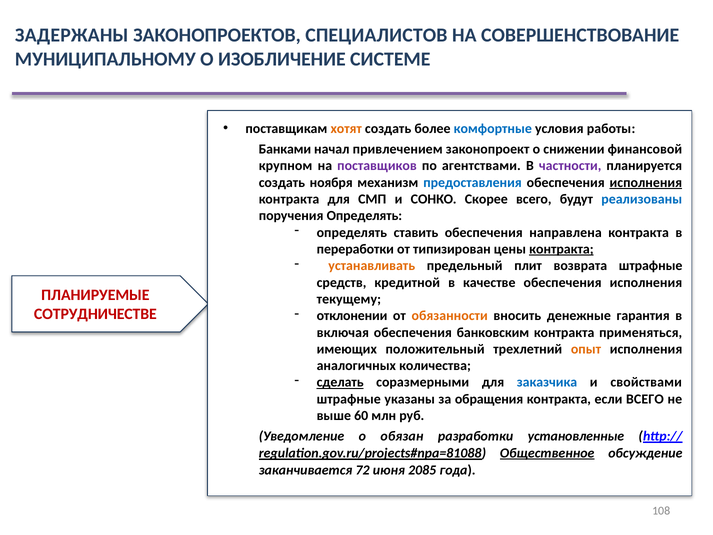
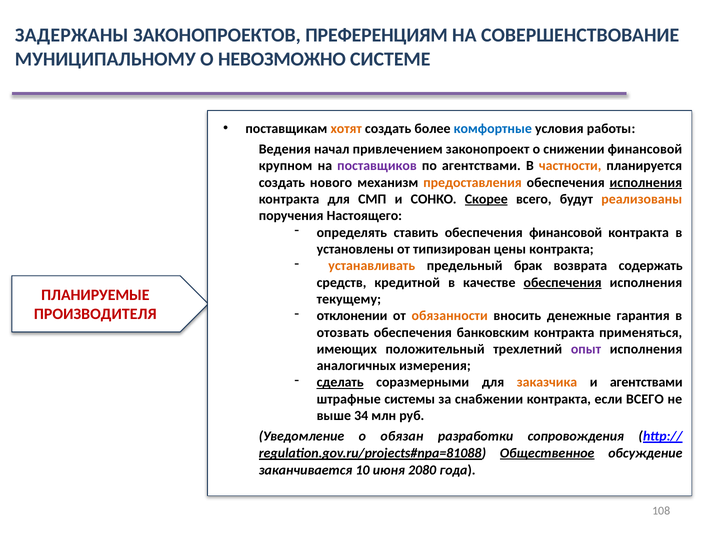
СПЕЦИАЛИСТОВ: СПЕЦИАЛИСТОВ -> ПРЕФЕРЕНЦИЯМ
ИЗОБЛИЧЕНИЕ: ИЗОБЛИЧЕНИЕ -> НЕВОЗМОЖНО
Банками: Банками -> Ведения
частности colour: purple -> orange
ноября: ноября -> нового
предоставления colour: blue -> orange
Скорее underline: none -> present
реализованы colour: blue -> orange
поручения Определять: Определять -> Настоящего
обеспечения направлена: направлена -> финансовой
переработки: переработки -> установлены
контракта at (561, 249) underline: present -> none
плит: плит -> брак
возврата штрафные: штрафные -> содержать
обеспечения at (563, 282) underline: none -> present
СОТРУДНИЧЕСТВЕ: СОТРУДНИЧЕСТВЕ -> ПРОИЗВОДИТЕЛЯ
включая: включая -> отозвать
опыт colour: orange -> purple
количества: количества -> измерения
заказчика colour: blue -> orange
и свойствами: свойствами -> агентствами
указаны: указаны -> системы
обращения: обращения -> снабжении
60: 60 -> 34
установленные: установленные -> сопровождения
72: 72 -> 10
2085: 2085 -> 2080
